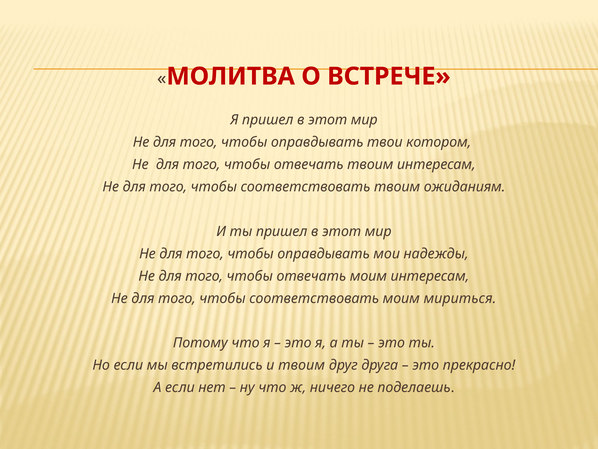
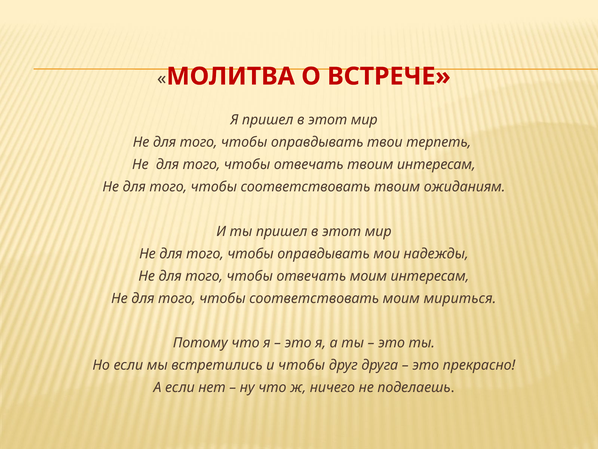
котором: котором -> терпеть
и твоим: твоим -> чтобы
